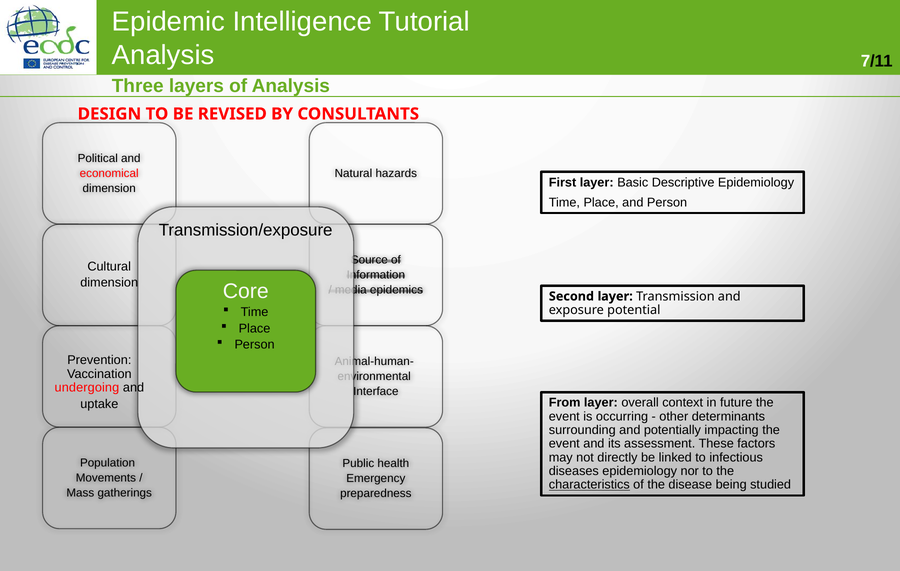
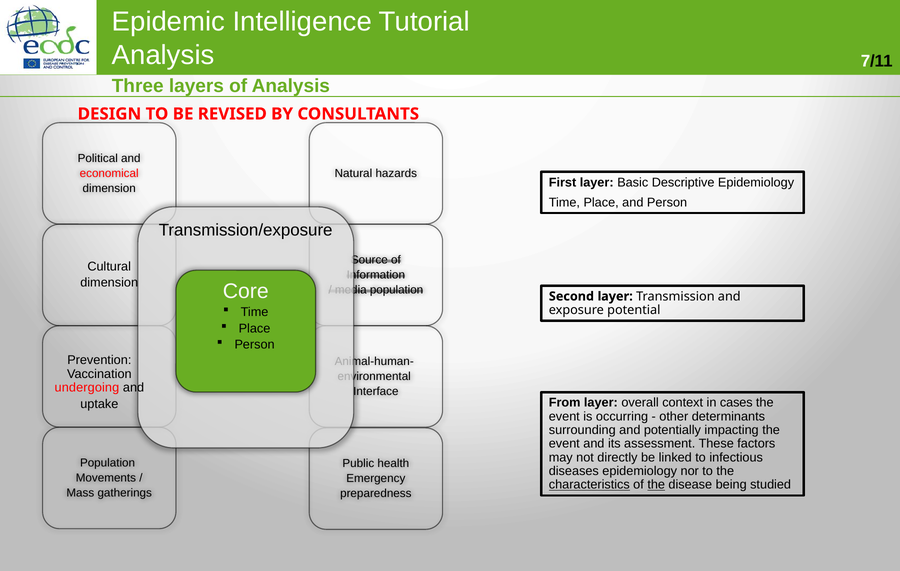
epidemics at (396, 290): epidemics -> population
future: future -> cases
the at (656, 485) underline: none -> present
